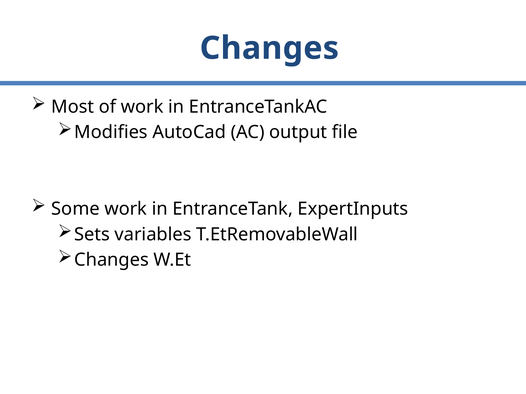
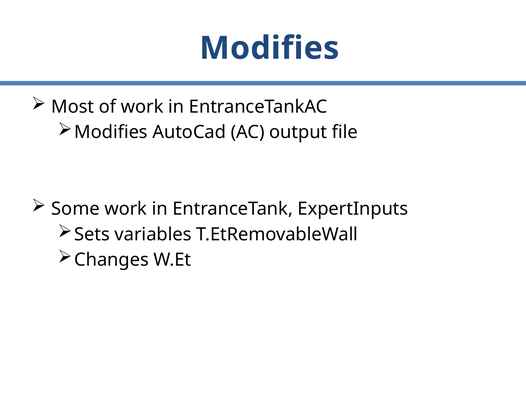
Changes at (269, 48): Changes -> Modifies
